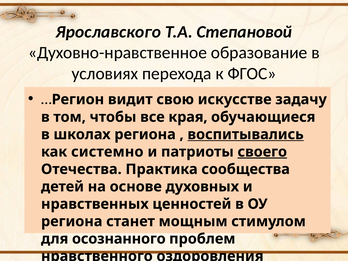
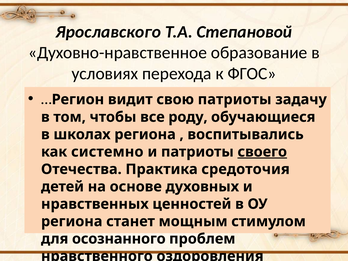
свою искусстве: искусстве -> патриоты
края: края -> роду
воспитывались underline: present -> none
сообщества: сообщества -> средоточия
